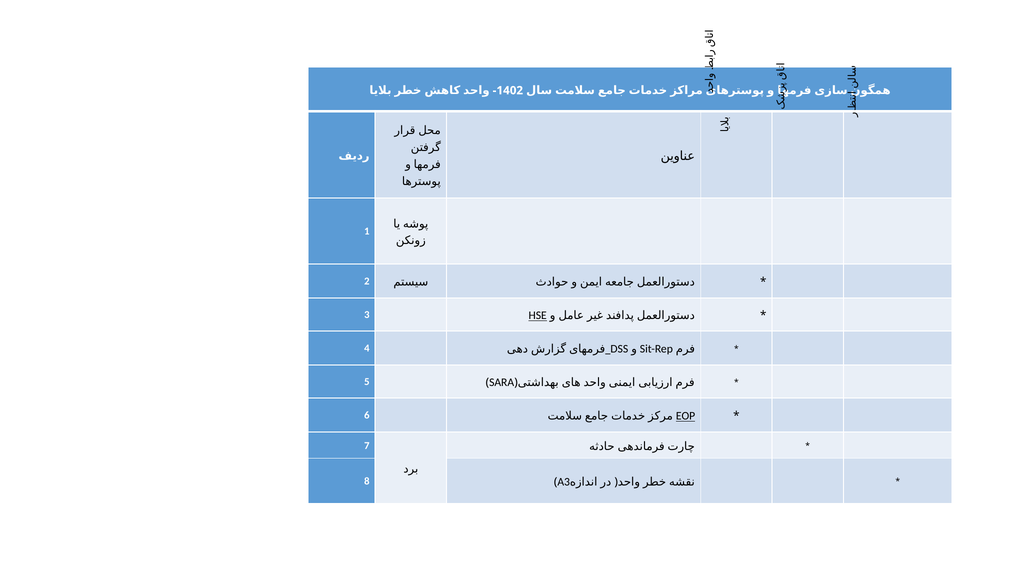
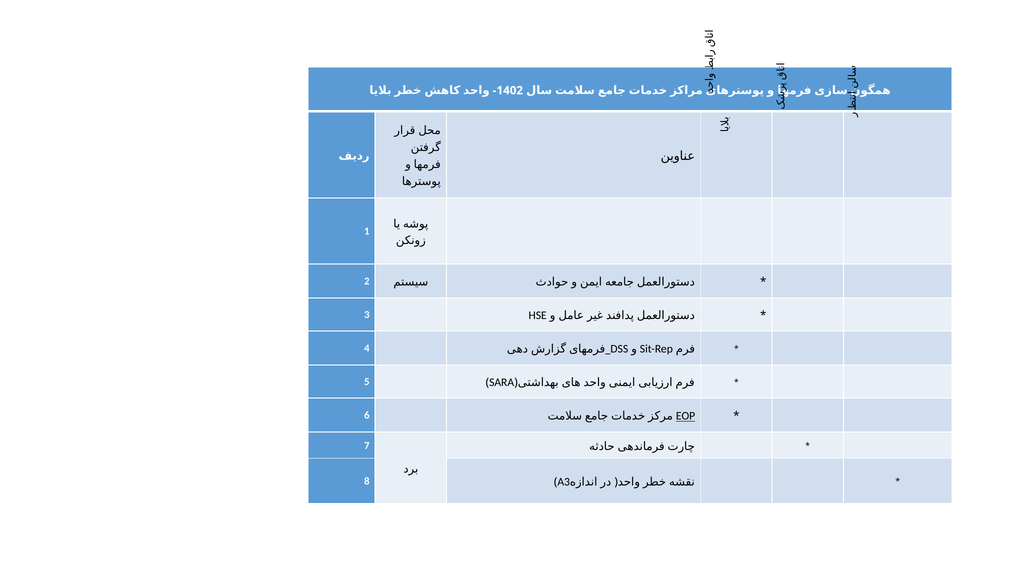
HSE underline: present -> none
